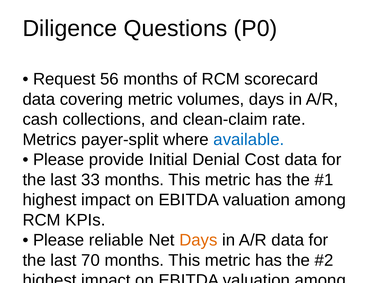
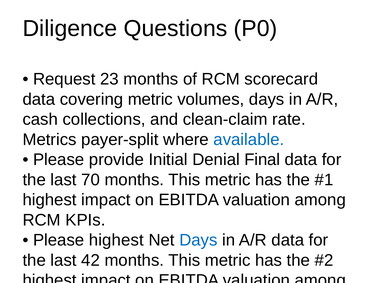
56: 56 -> 23
Denial Cost: Cost -> Final
33: 33 -> 70
Please reliable: reliable -> highest
Days at (198, 240) colour: orange -> blue
70: 70 -> 42
